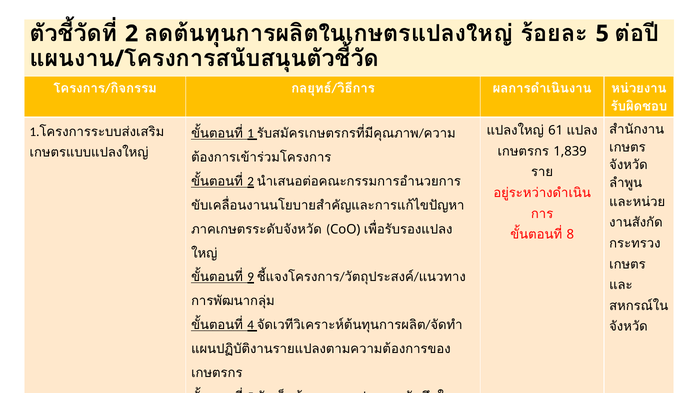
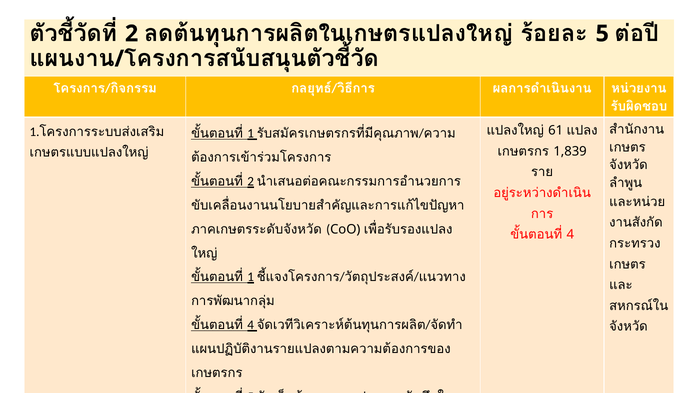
8 at (570, 234): 8 -> 4
9 at (251, 277): 9 -> 1
